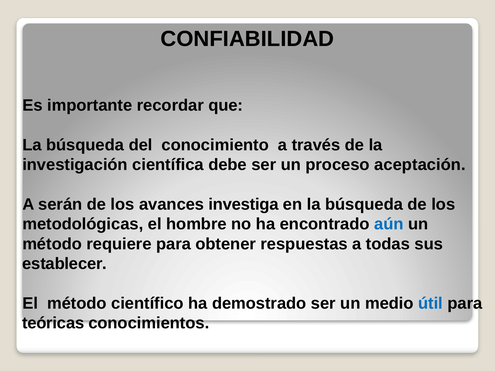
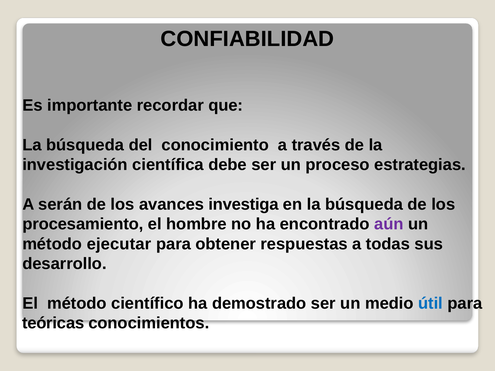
aceptación: aceptación -> estrategias
metodológicas: metodológicas -> procesamiento
aún colour: blue -> purple
requiere: requiere -> ejecutar
establecer: establecer -> desarrollo
